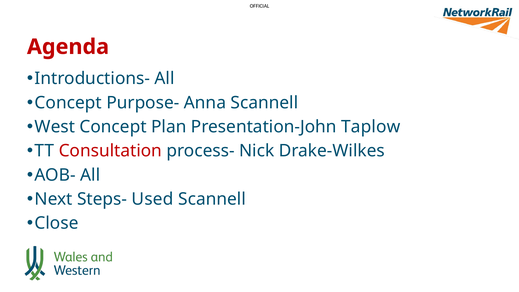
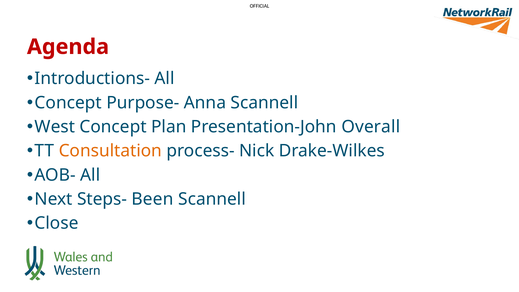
Taplow: Taplow -> Overall
Consultation colour: red -> orange
Used: Used -> Been
